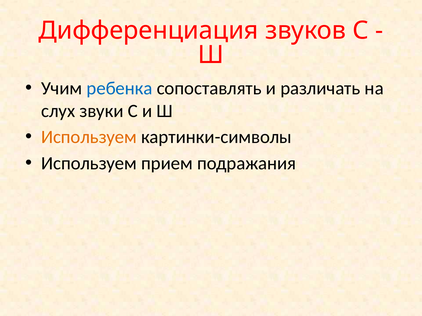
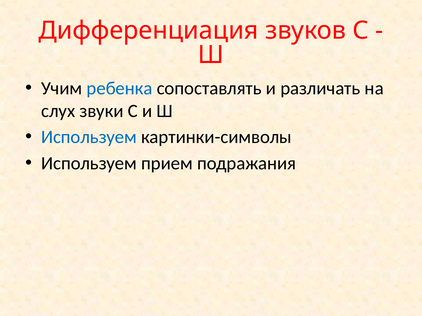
Используем at (89, 137) colour: orange -> blue
